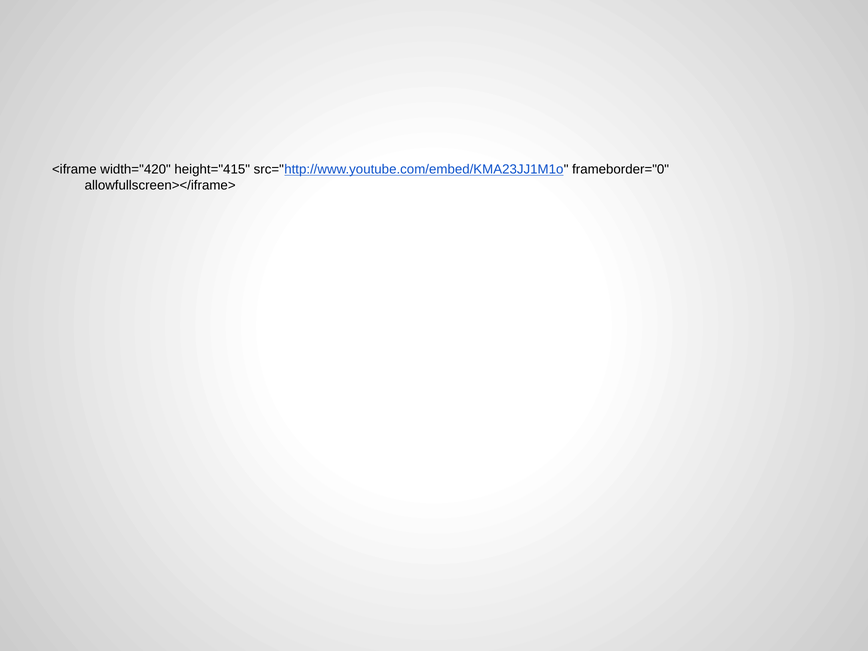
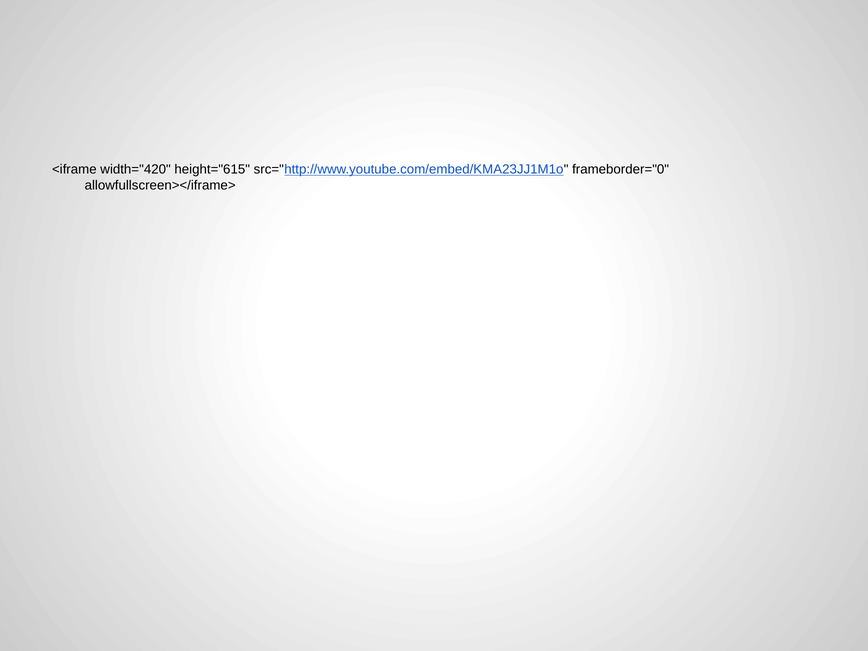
height="415: height="415 -> height="615
